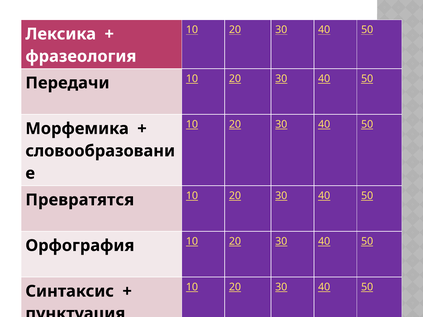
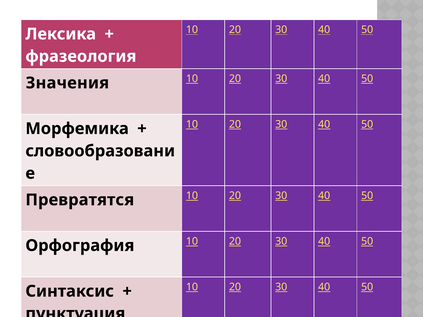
Передачи: Передачи -> Значения
